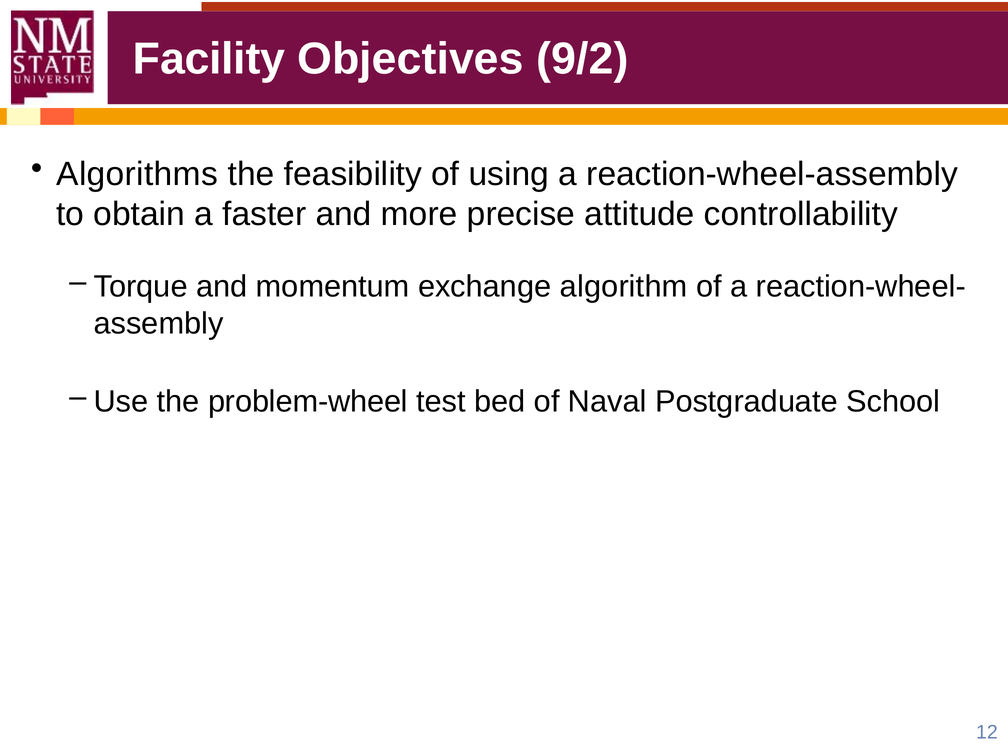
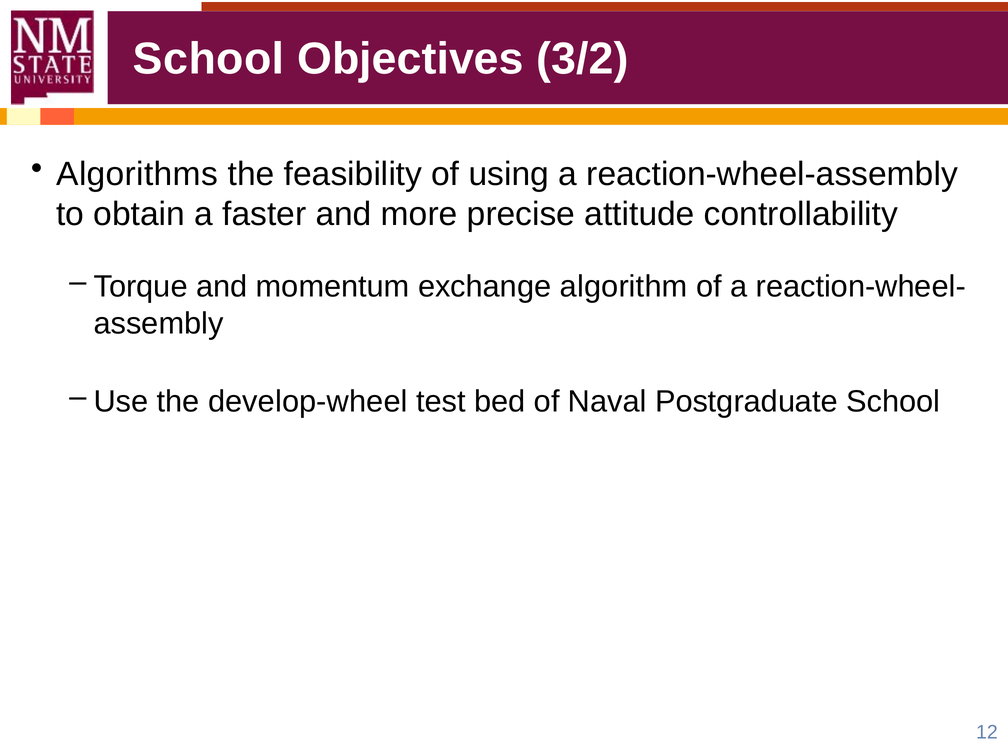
Facility at (209, 59): Facility -> School
9/2: 9/2 -> 3/2
problem-wheel: problem-wheel -> develop-wheel
